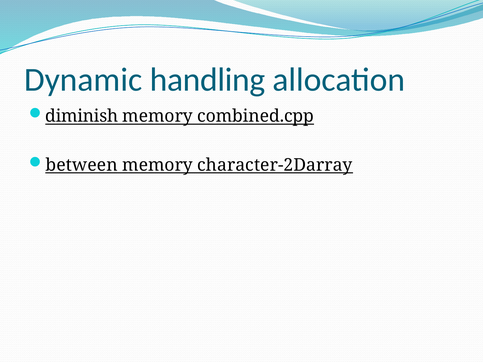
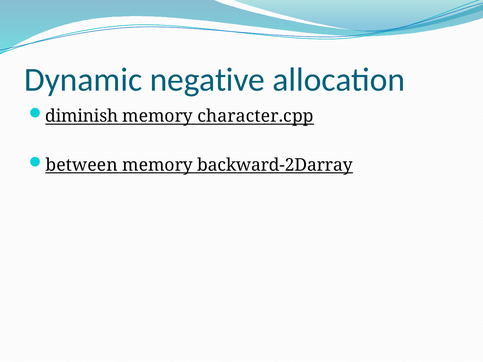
handling: handling -> negative
combined.cpp: combined.cpp -> character.cpp
character-2Darray: character-2Darray -> backward-2Darray
